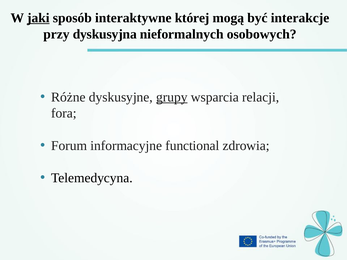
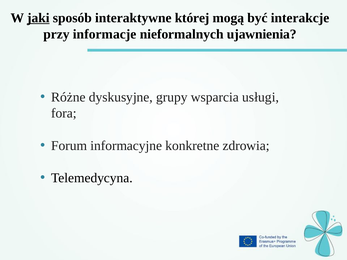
dyskusyjna: dyskusyjna -> informacje
osobowych: osobowych -> ujawnienia
grupy underline: present -> none
relacji: relacji -> usługi
functional: functional -> konkretne
